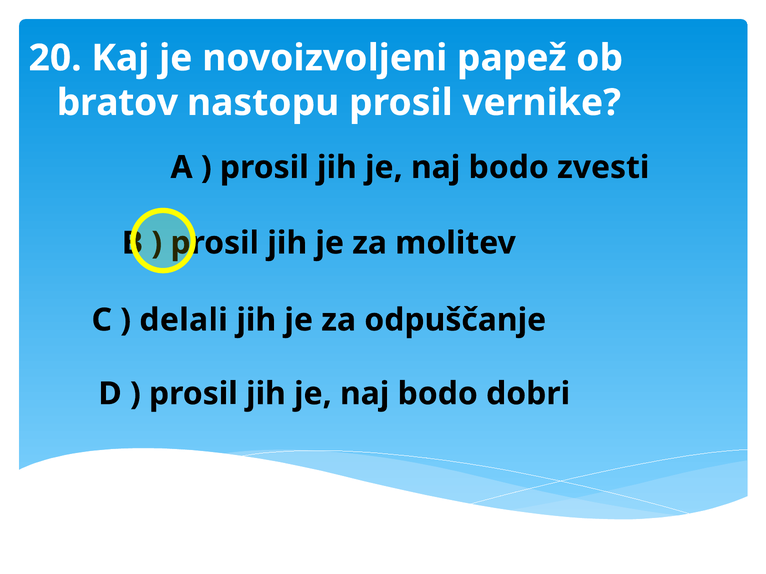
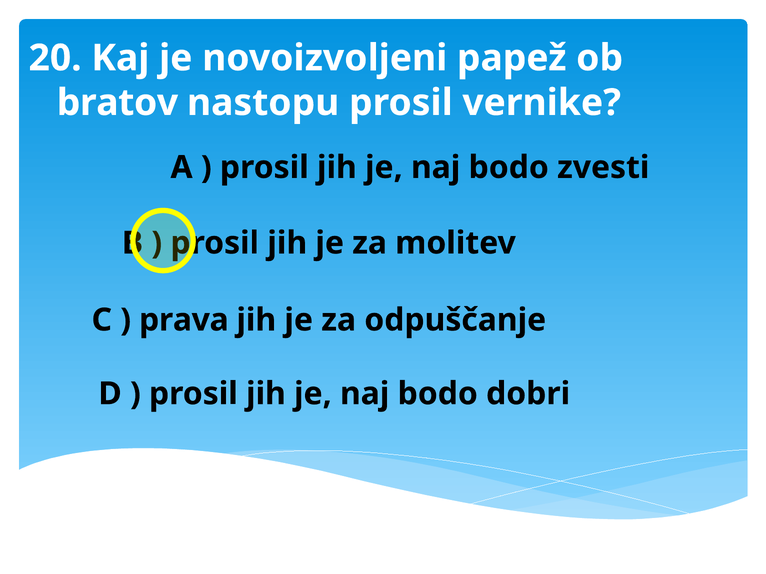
delali: delali -> prava
